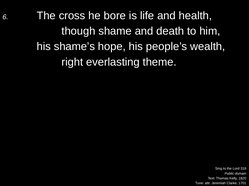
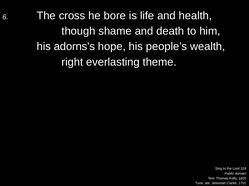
shame’s: shame’s -> adorns’s
